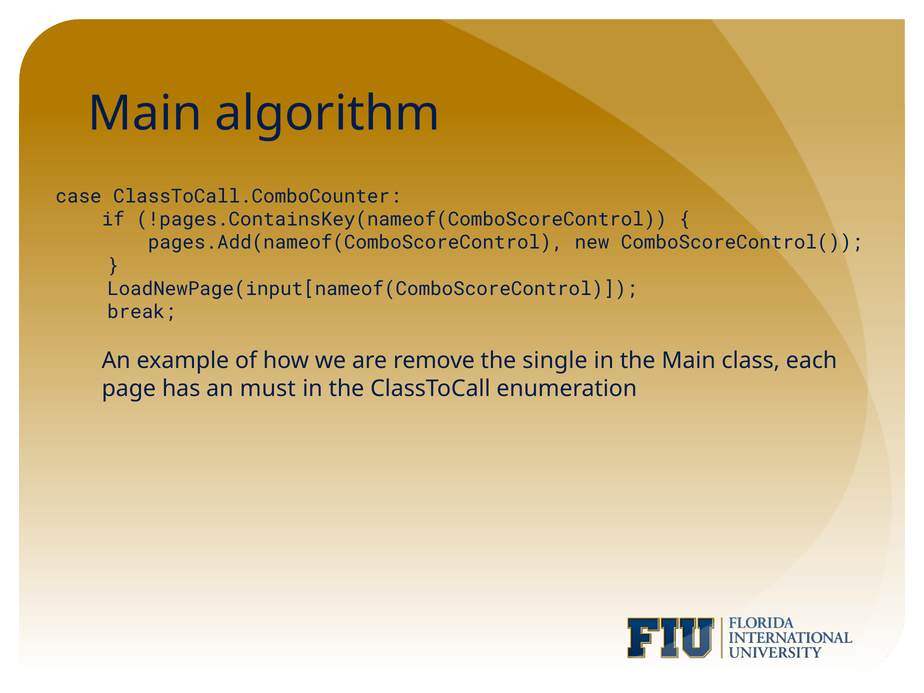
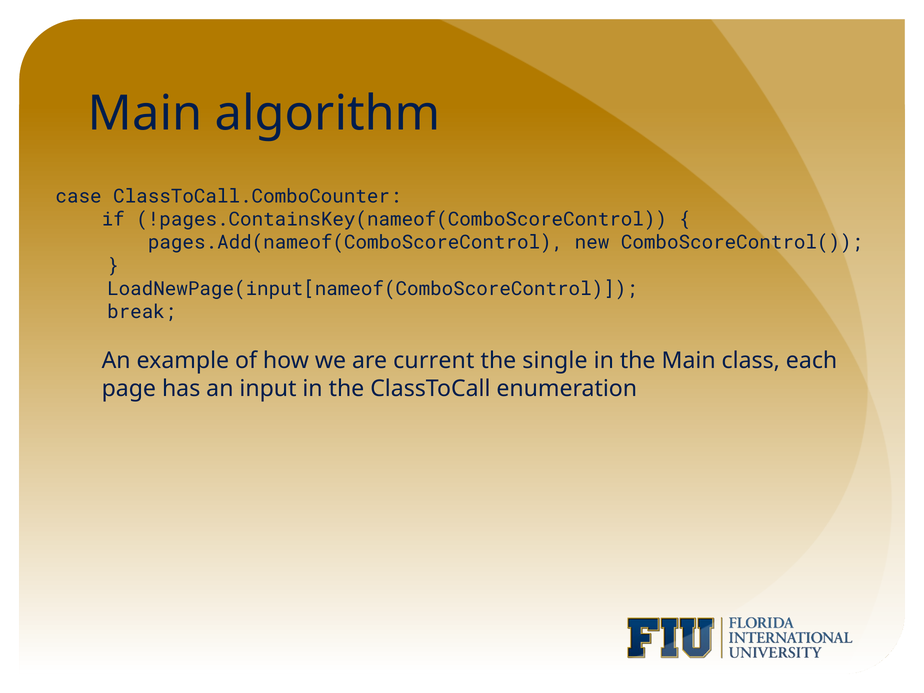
remove: remove -> current
must: must -> input
